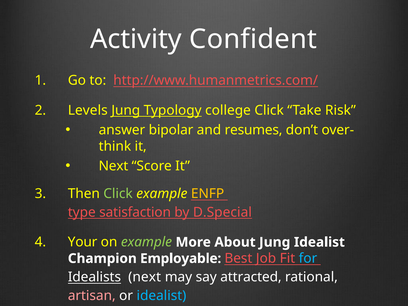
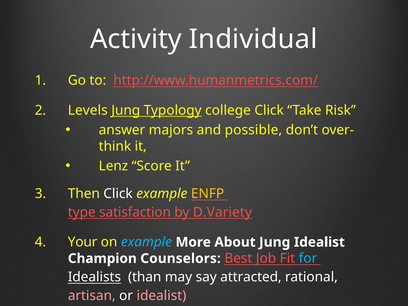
Confident: Confident -> Individual
bipolar: bipolar -> majors
resumes: resumes -> possible
Next at (113, 166): Next -> Lenz
Click at (118, 194) colour: light green -> white
D.Special: D.Special -> D.Variety
example at (146, 242) colour: light green -> light blue
Employable: Employable -> Counselors
Idealists next: next -> than
idealist at (161, 296) colour: light blue -> pink
